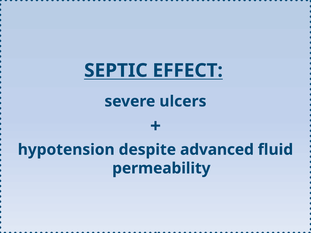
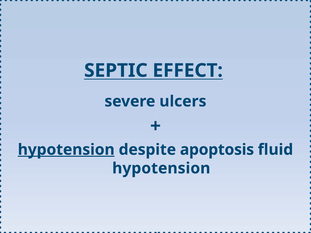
hypotension at (66, 150) underline: none -> present
advanced: advanced -> apoptosis
permeability at (161, 168): permeability -> hypotension
